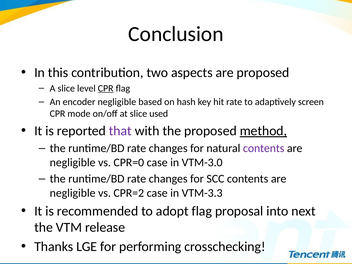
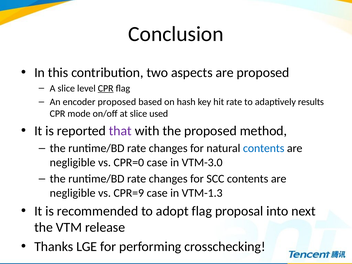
encoder negligible: negligible -> proposed
screen: screen -> results
method underline: present -> none
contents at (264, 148) colour: purple -> blue
CPR=2: CPR=2 -> CPR=9
VTM-3.3: VTM-3.3 -> VTM-1.3
